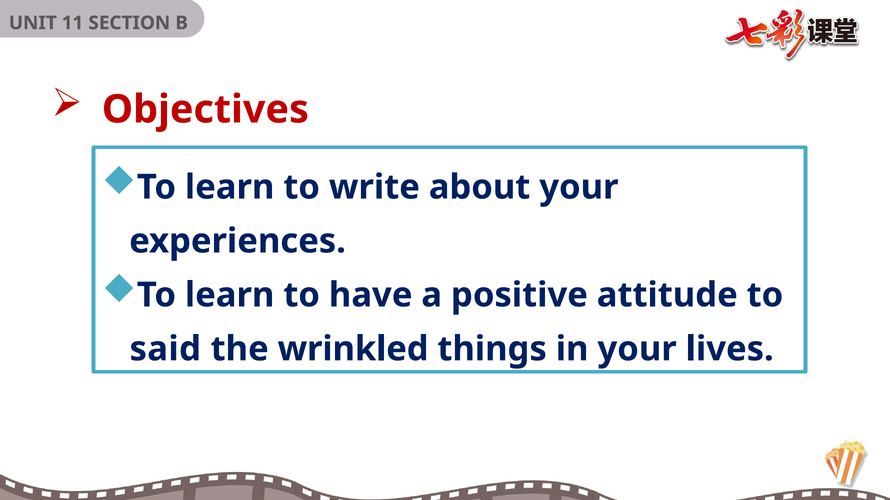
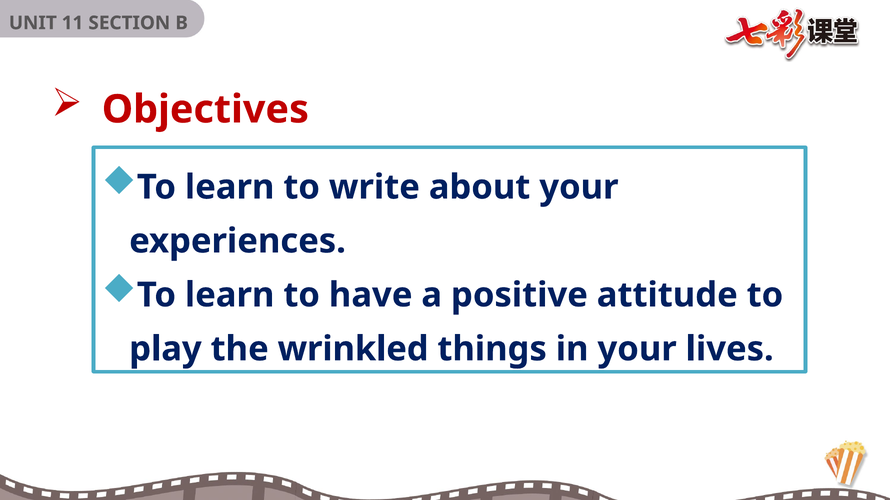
said: said -> play
